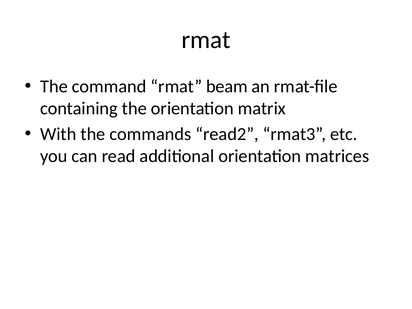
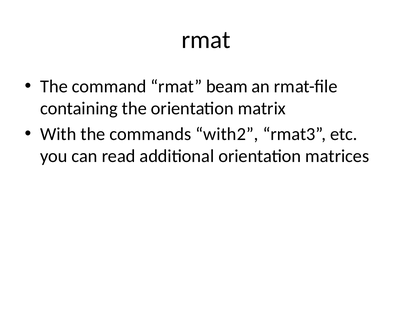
read2: read2 -> with2
